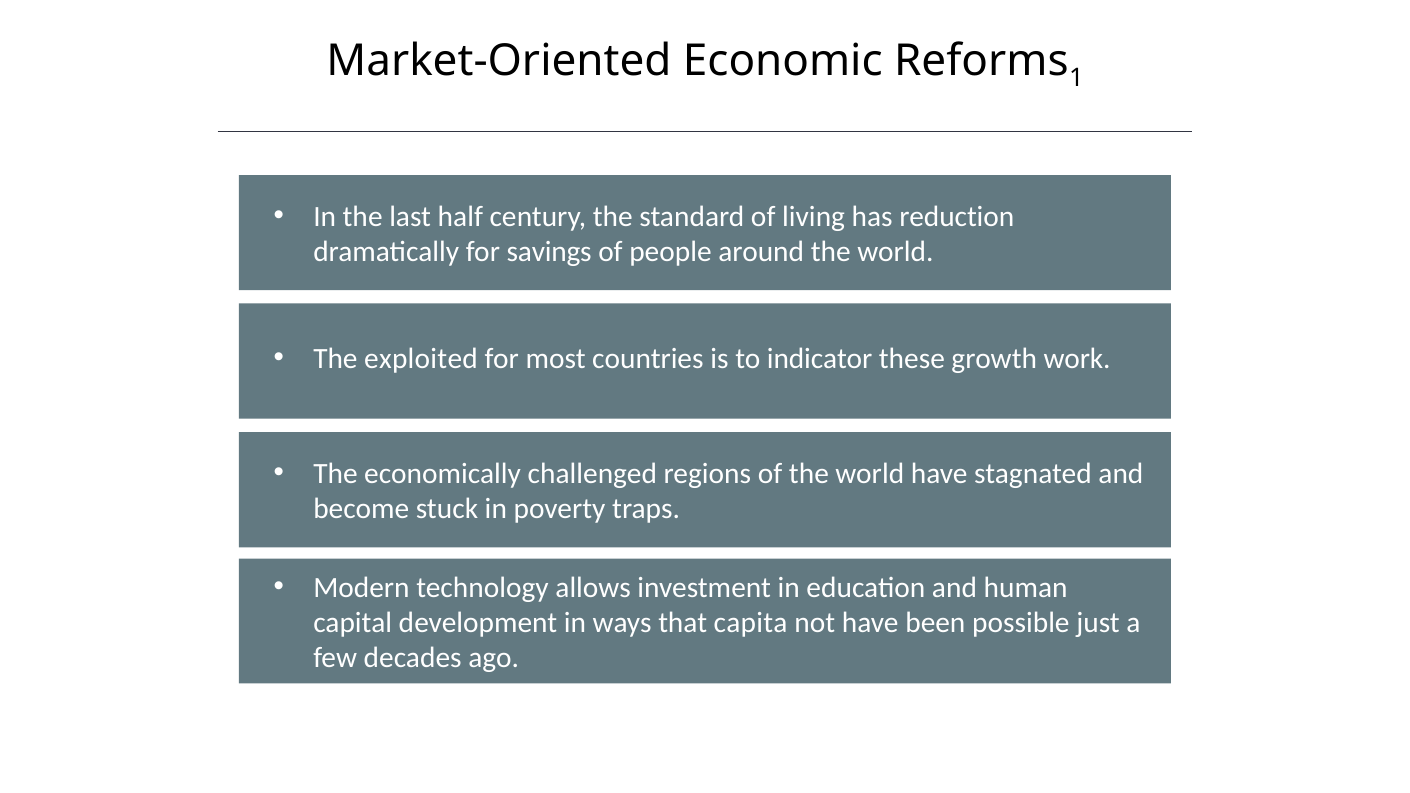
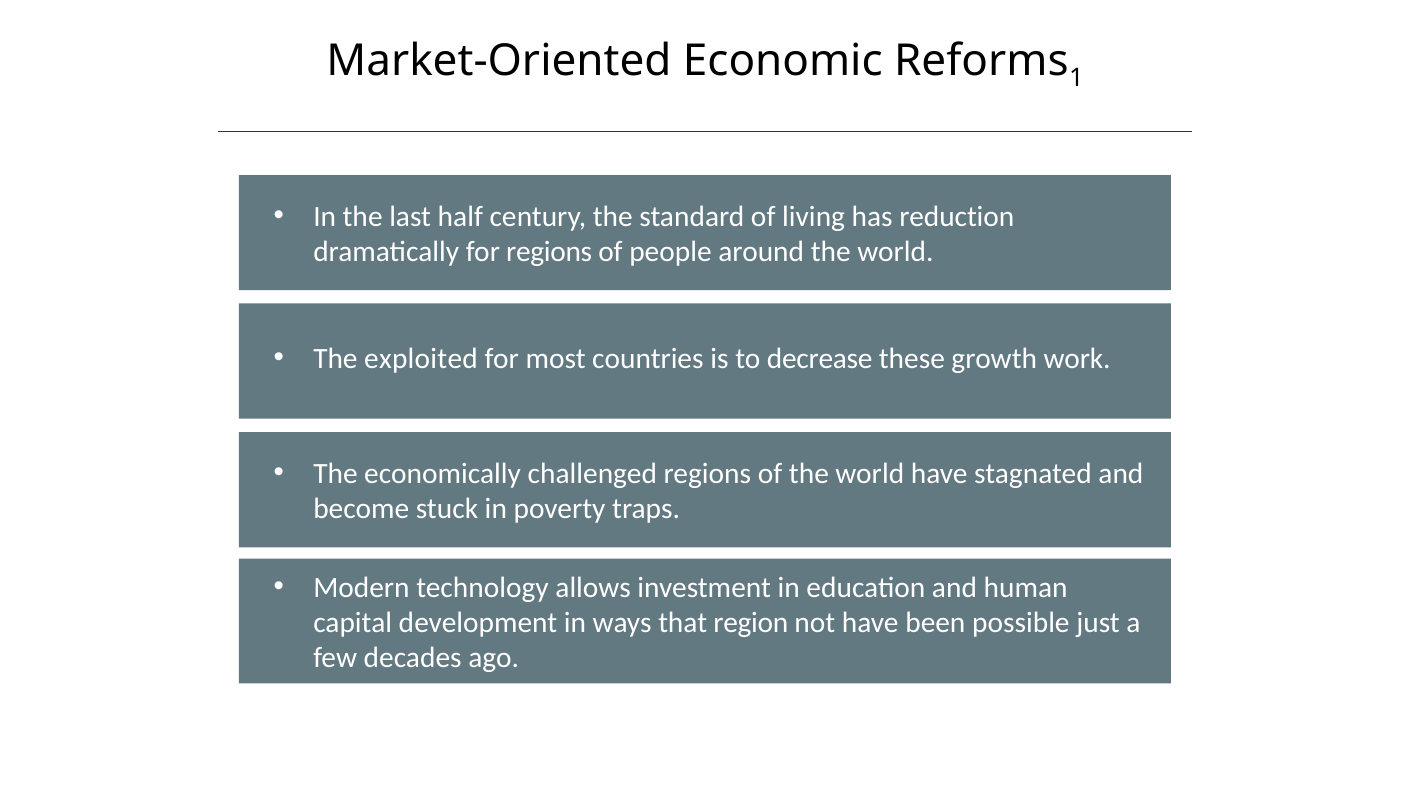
for savings: savings -> regions
indicator: indicator -> decrease
capita: capita -> region
